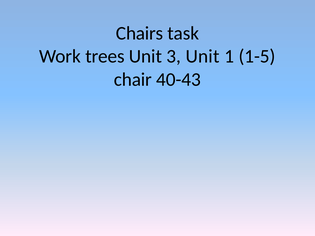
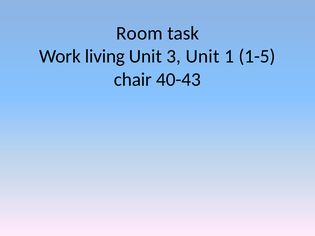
Chairs: Chairs -> Room
trees: trees -> living
